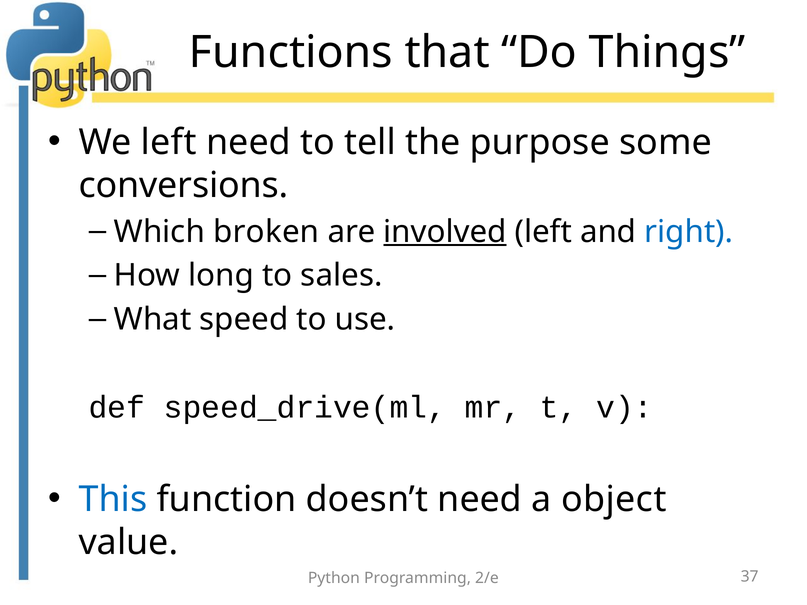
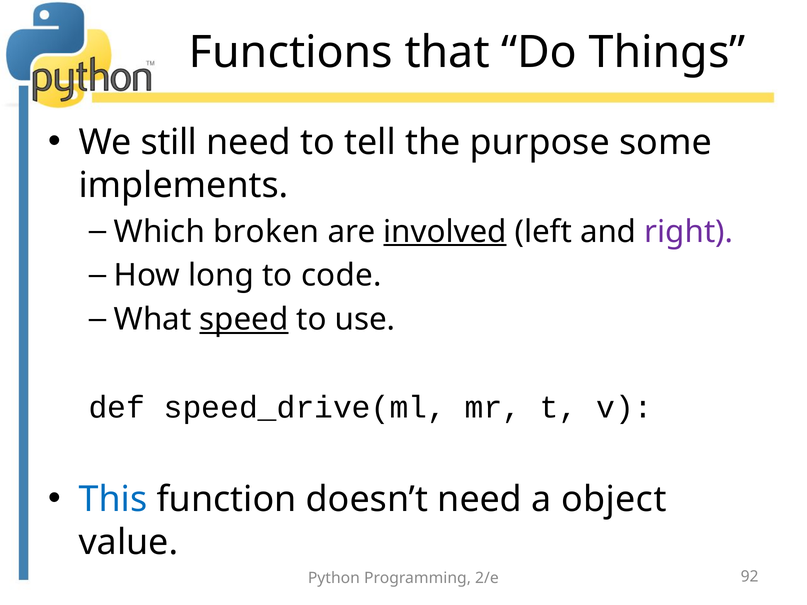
We left: left -> still
conversions: conversions -> implements
right colour: blue -> purple
sales: sales -> code
speed underline: none -> present
37: 37 -> 92
